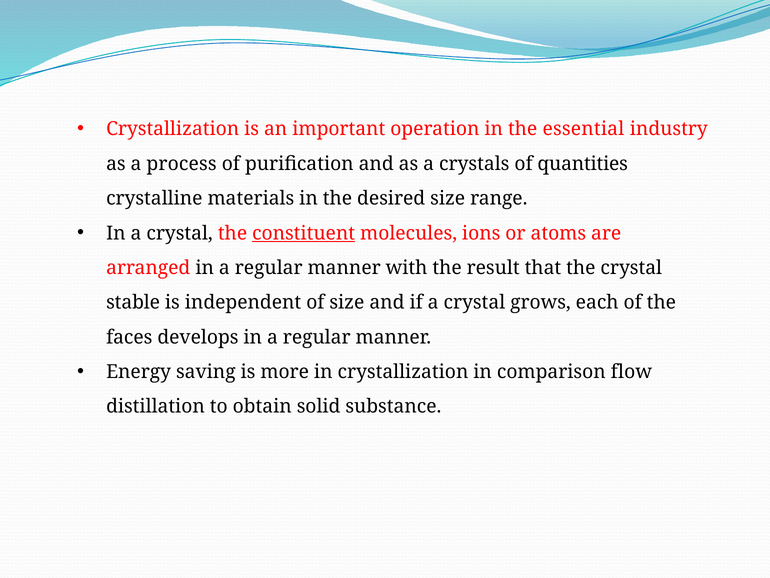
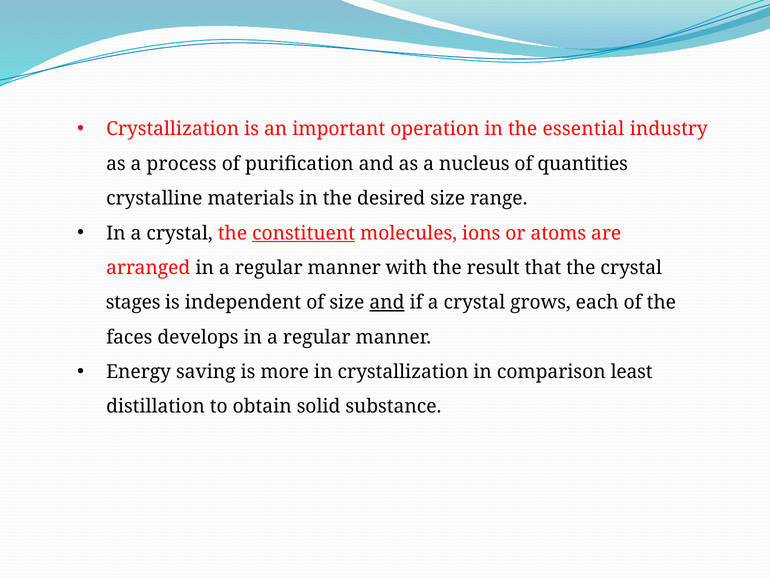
crystals: crystals -> nucleus
stable: stable -> stages
and at (387, 302) underline: none -> present
flow: flow -> least
